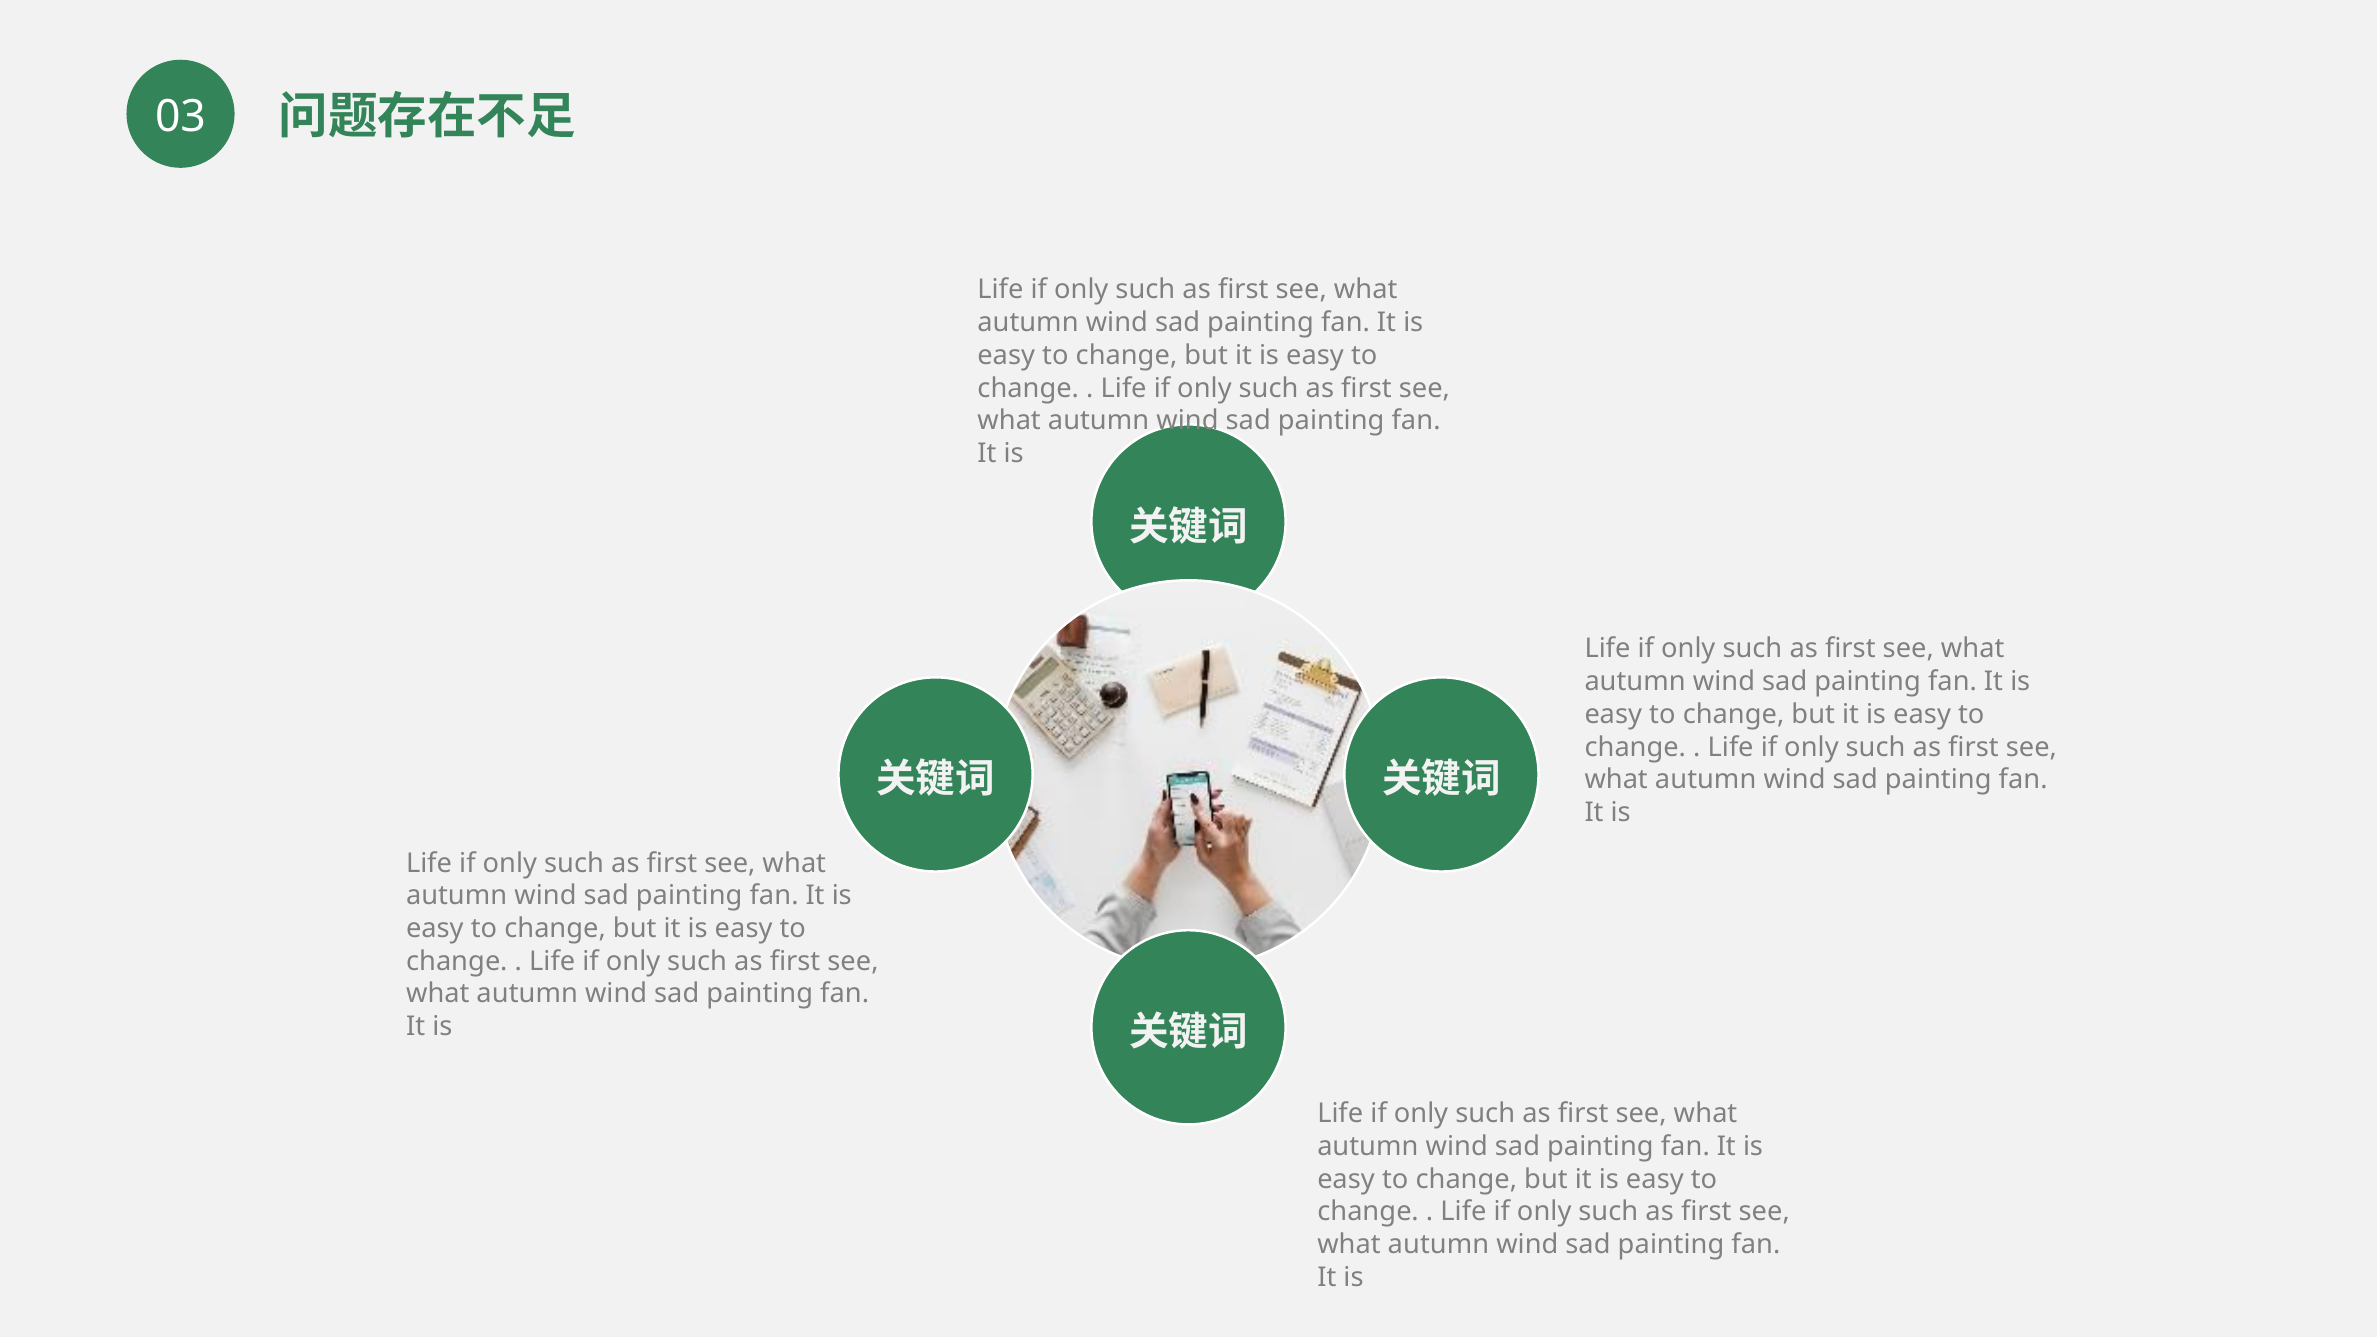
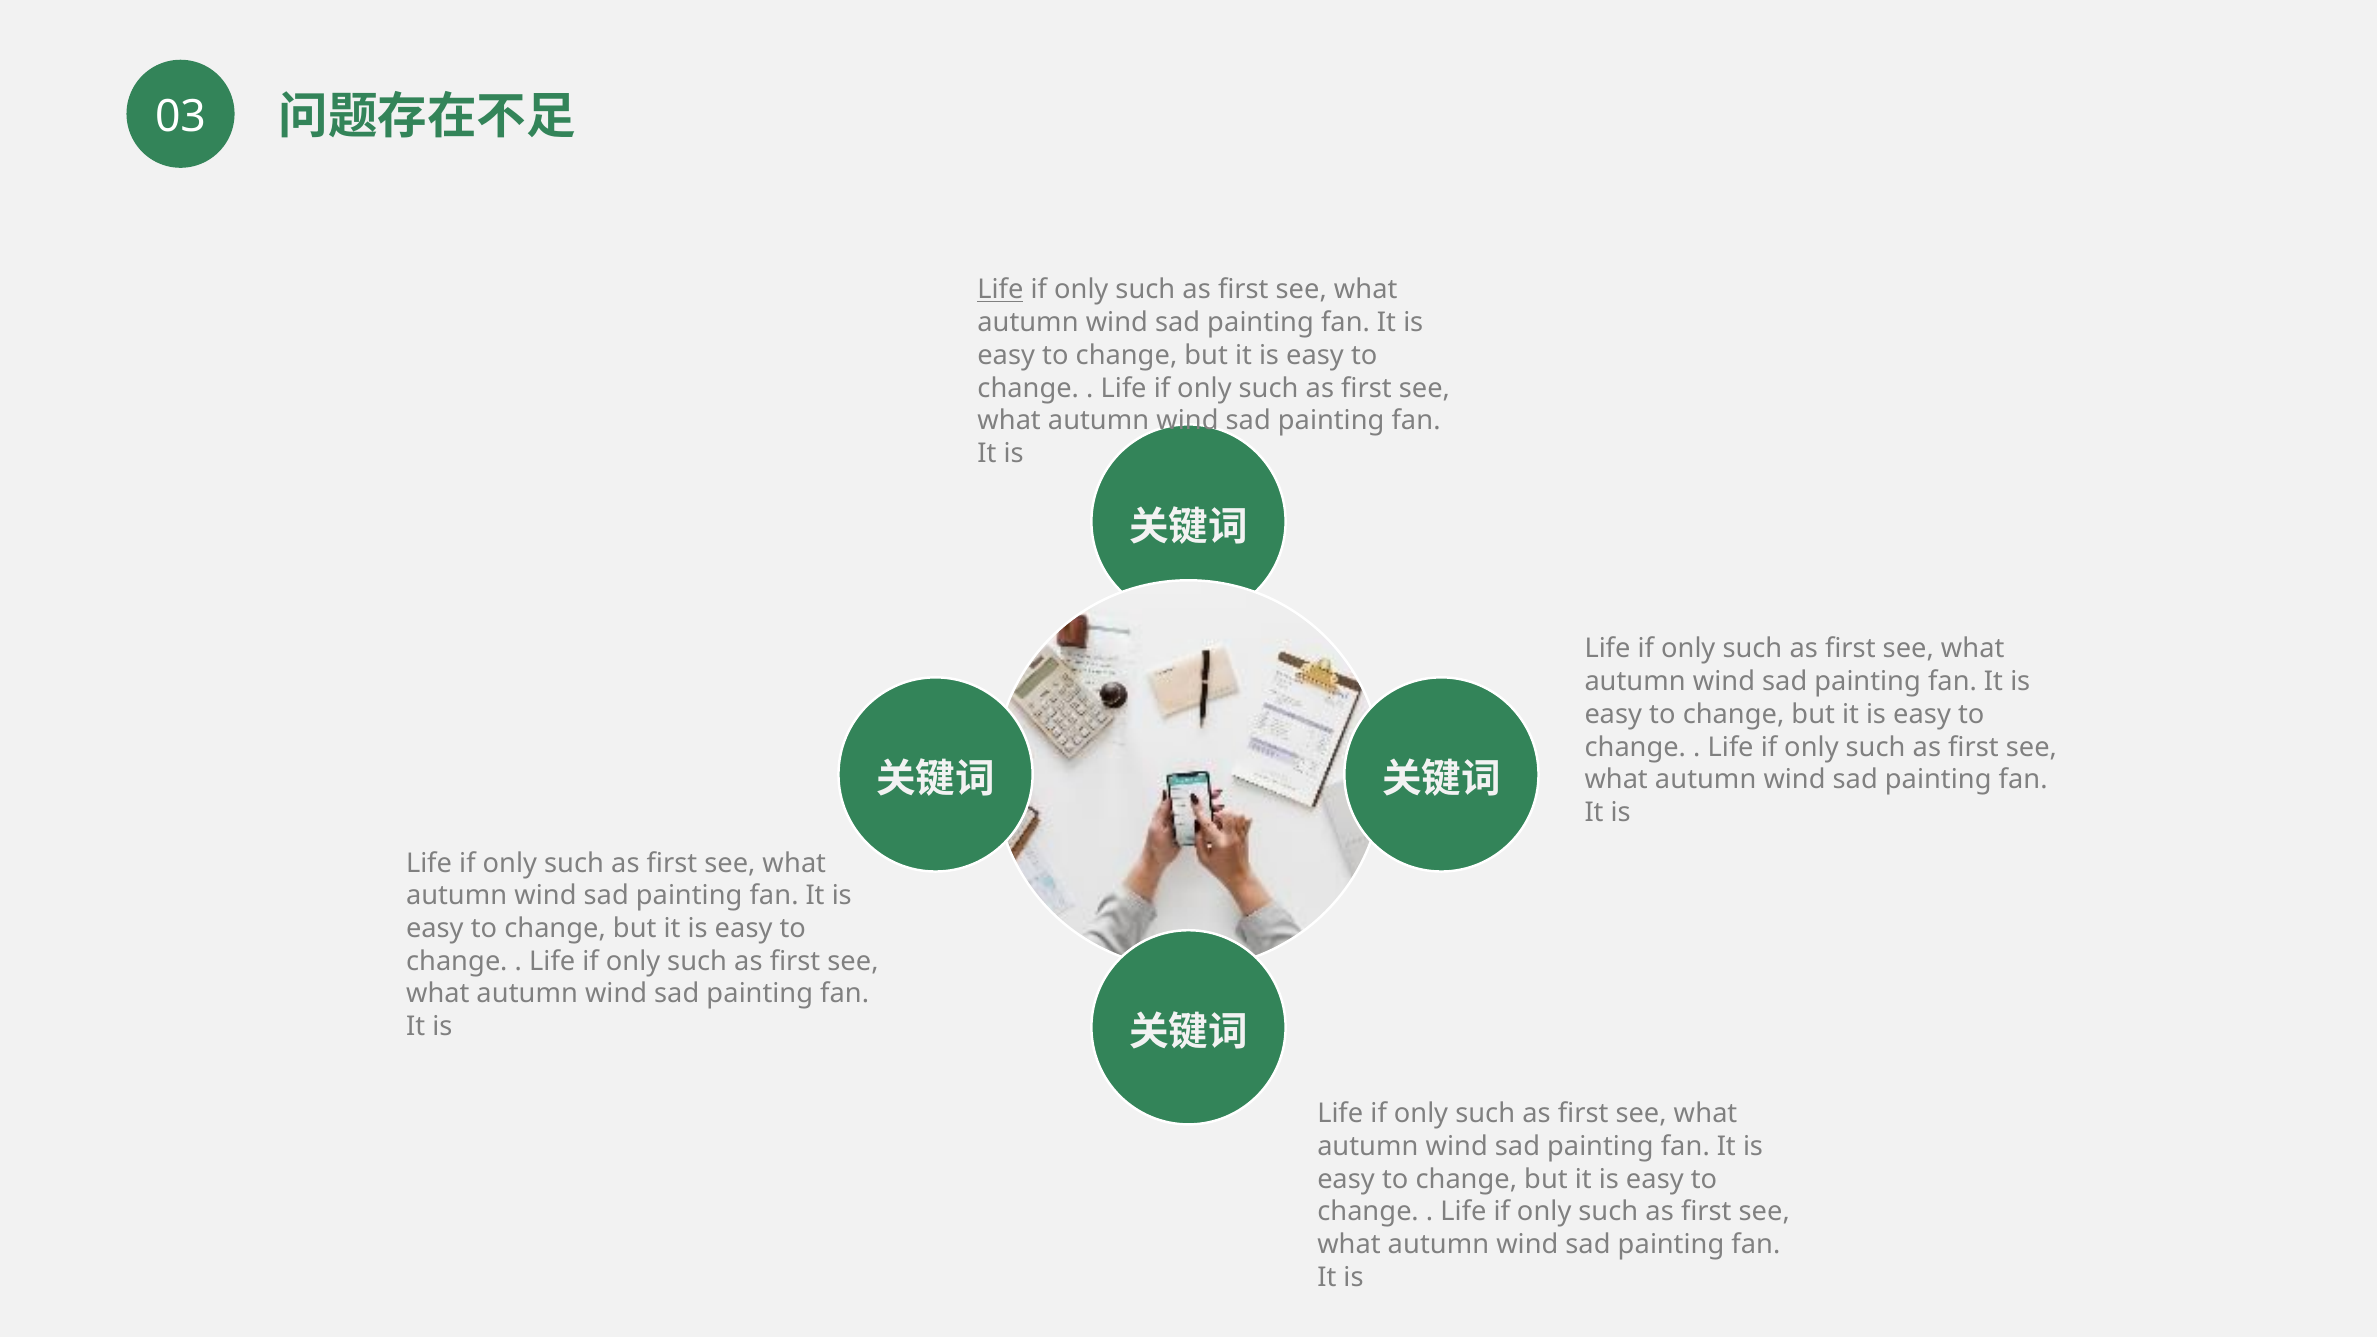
Life at (1000, 290) underline: none -> present
